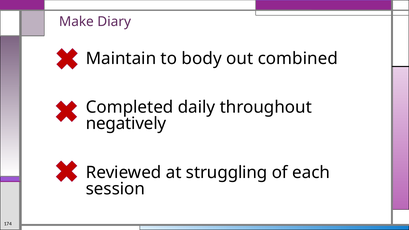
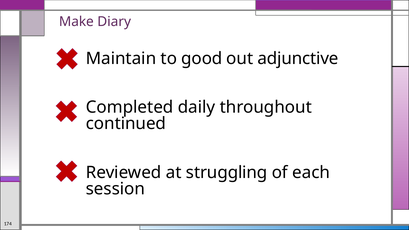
body: body -> good
combined: combined -> adjunctive
negatively: negatively -> continued
